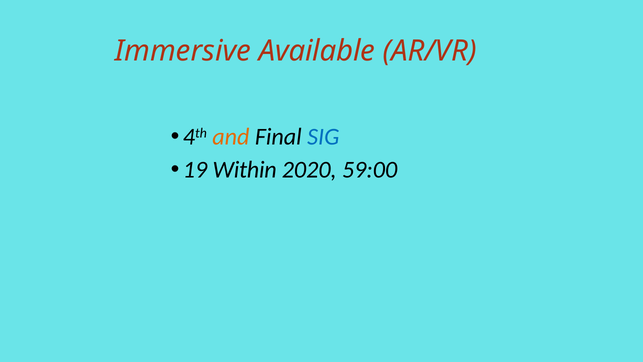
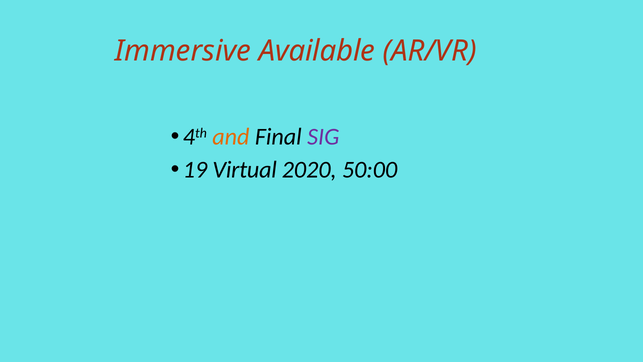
SIG colour: blue -> purple
Within: Within -> Virtual
59:00: 59:00 -> 50:00
